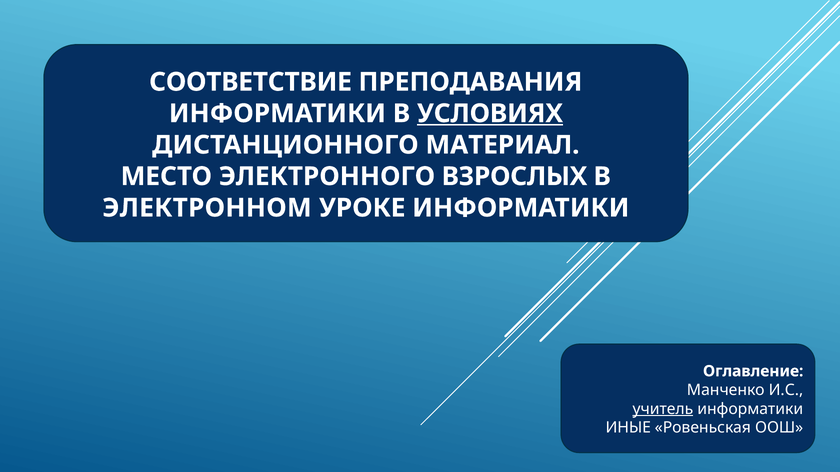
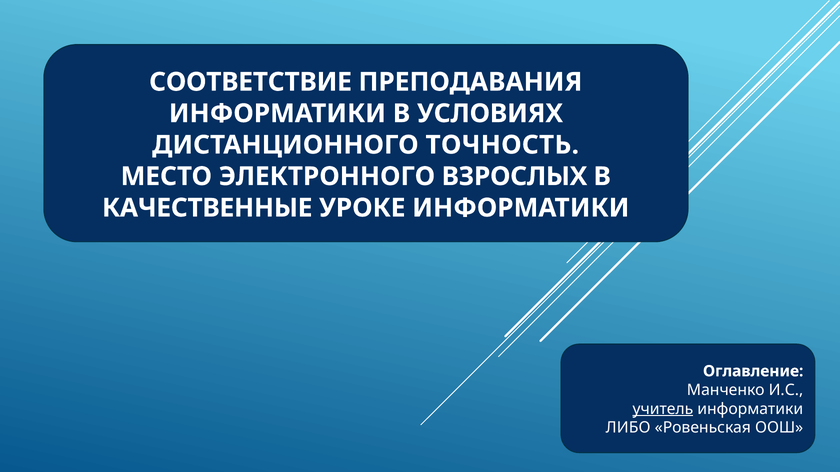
УСЛОВИЯХ underline: present -> none
МАТЕРИАЛ: МАТЕРИАЛ -> ТОЧНОСТЬ
ЭЛЕКТРОННОМ: ЭЛЕКТРОННОМ -> КАЧЕСТВЕННЫЕ
ИНЫЕ: ИНЫЕ -> ЛИБО
